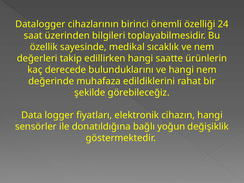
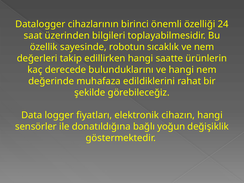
medikal: medikal -> robotun
